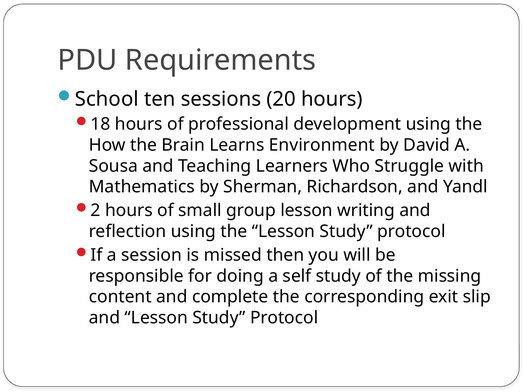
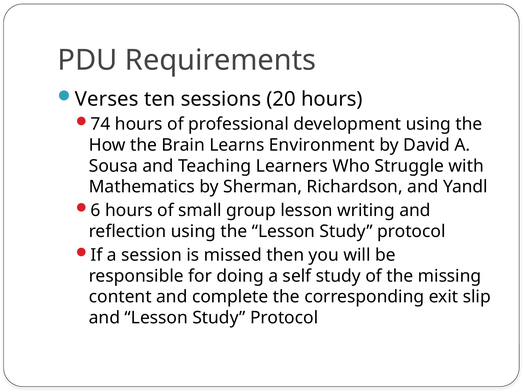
School: School -> Verses
18: 18 -> 74
2: 2 -> 6
